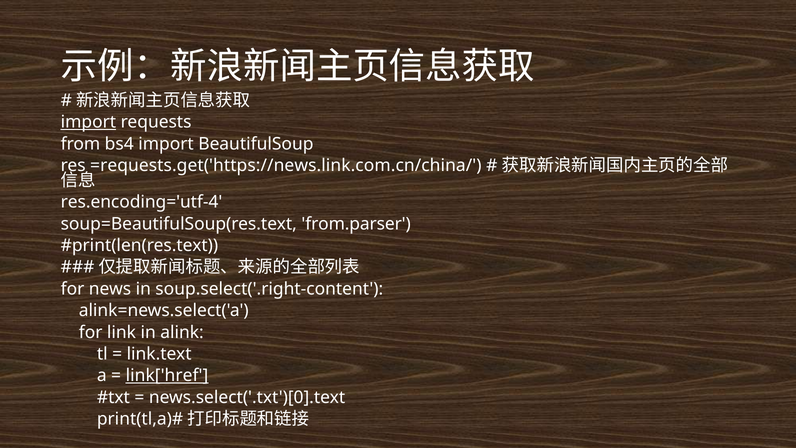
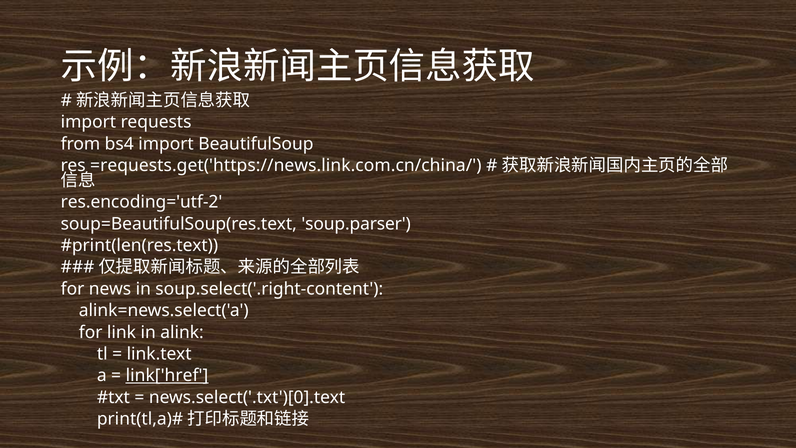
import at (88, 122) underline: present -> none
res.encoding='utf-4: res.encoding='utf-4 -> res.encoding='utf-2
from.parser: from.parser -> soup.parser
